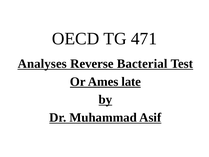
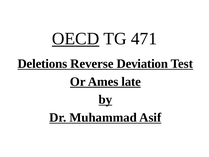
OECD underline: none -> present
Analyses: Analyses -> Deletions
Bacterial: Bacterial -> Deviation
